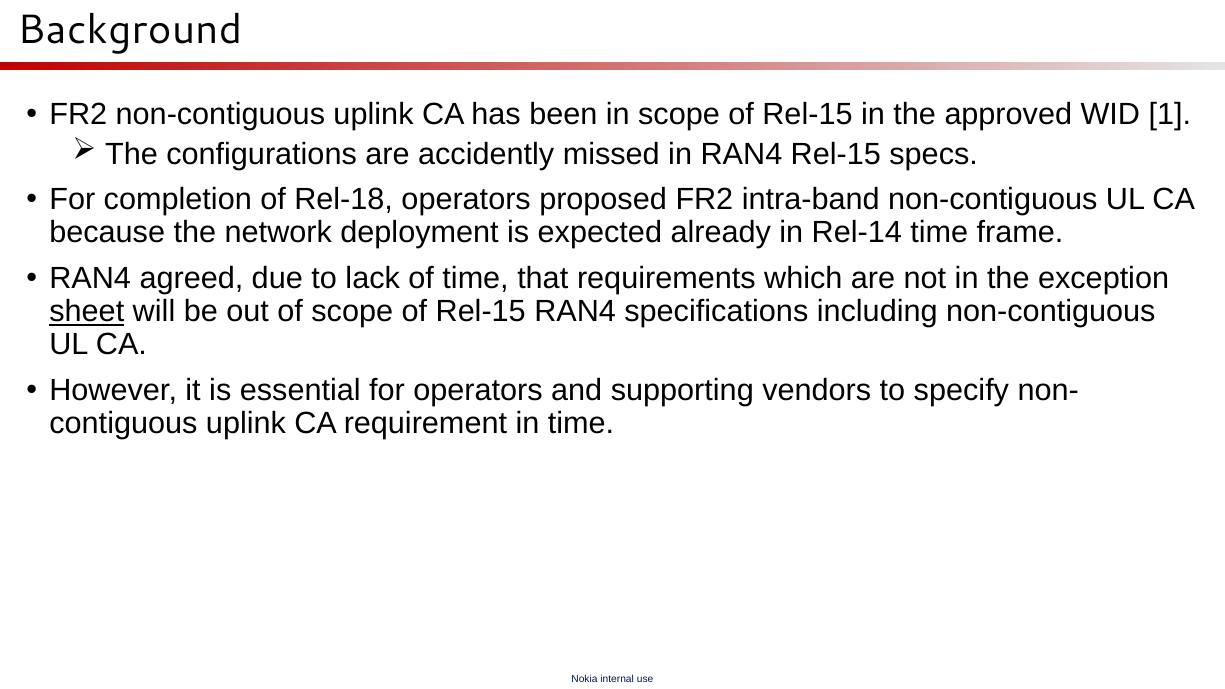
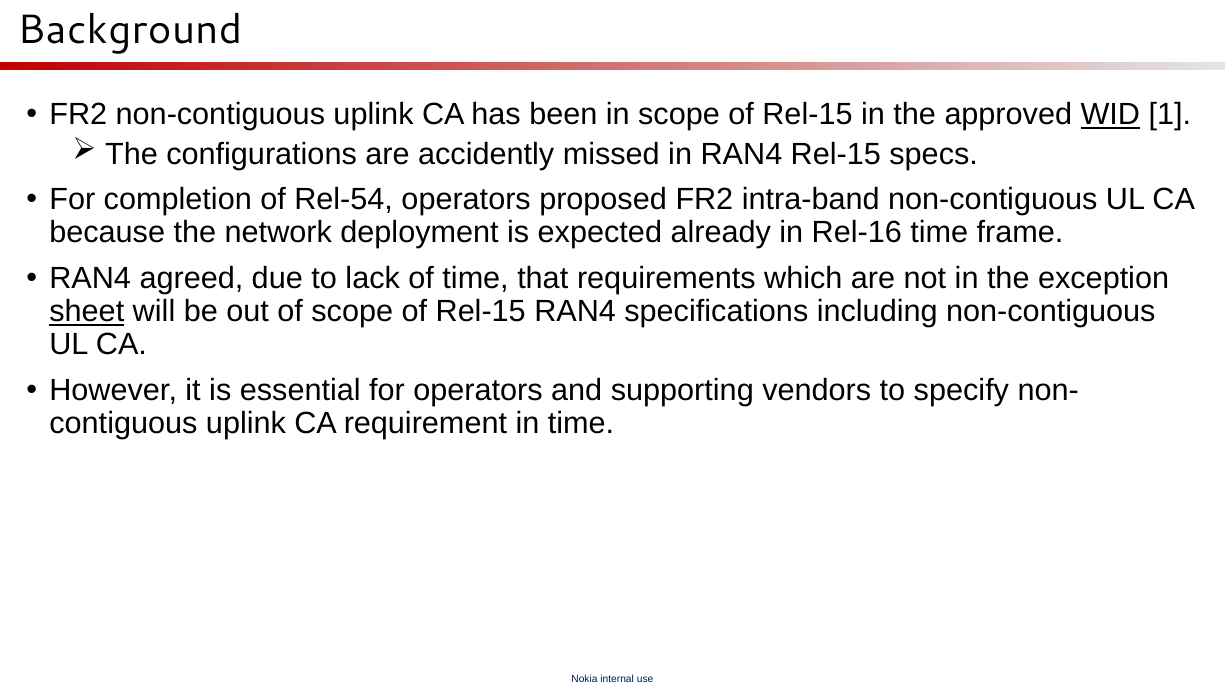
WID underline: none -> present
Rel-18: Rel-18 -> Rel-54
Rel-14: Rel-14 -> Rel-16
